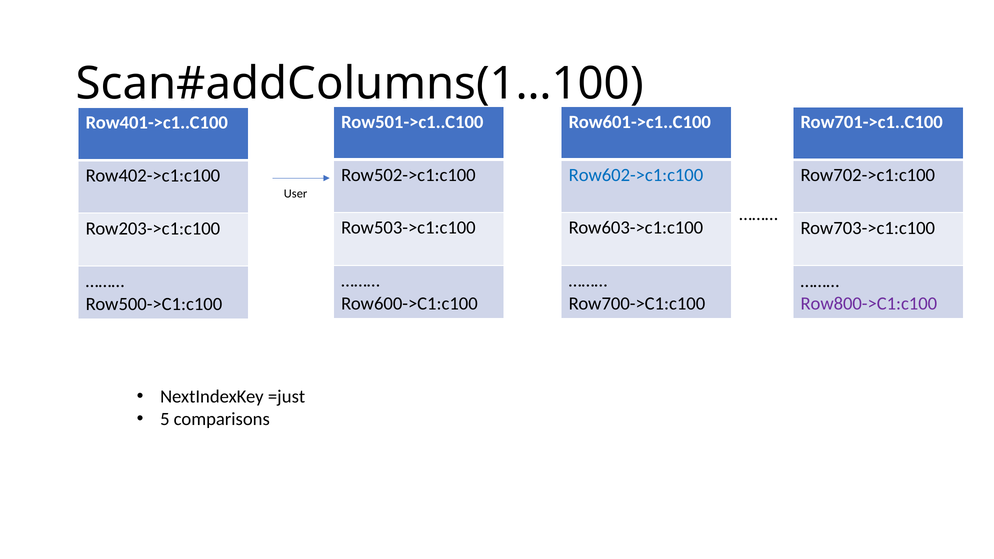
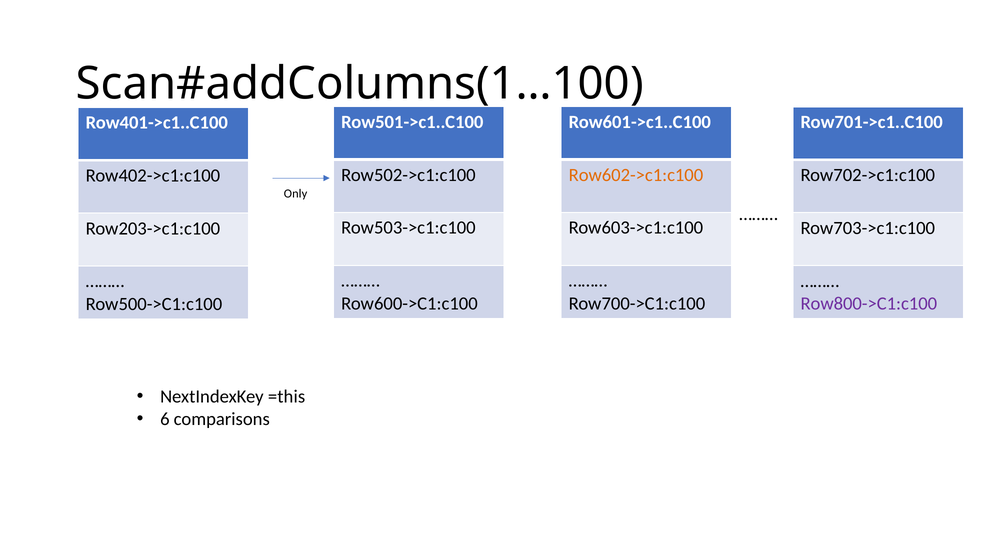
Row602->c1:c100 colour: blue -> orange
User: User -> Only
=just: =just -> =this
5: 5 -> 6
